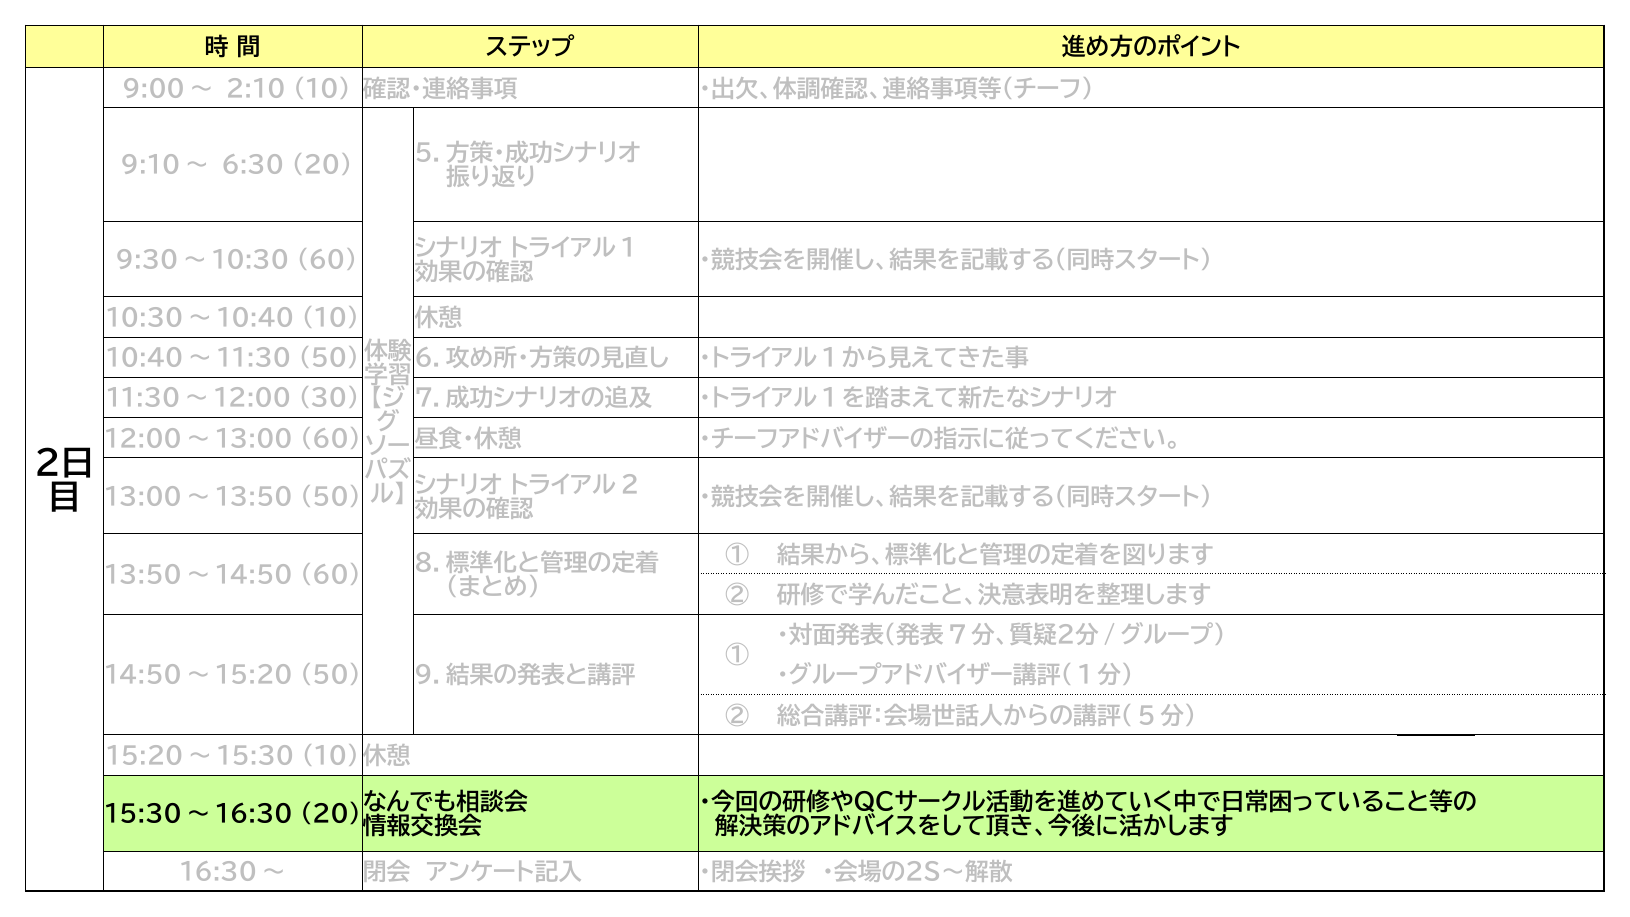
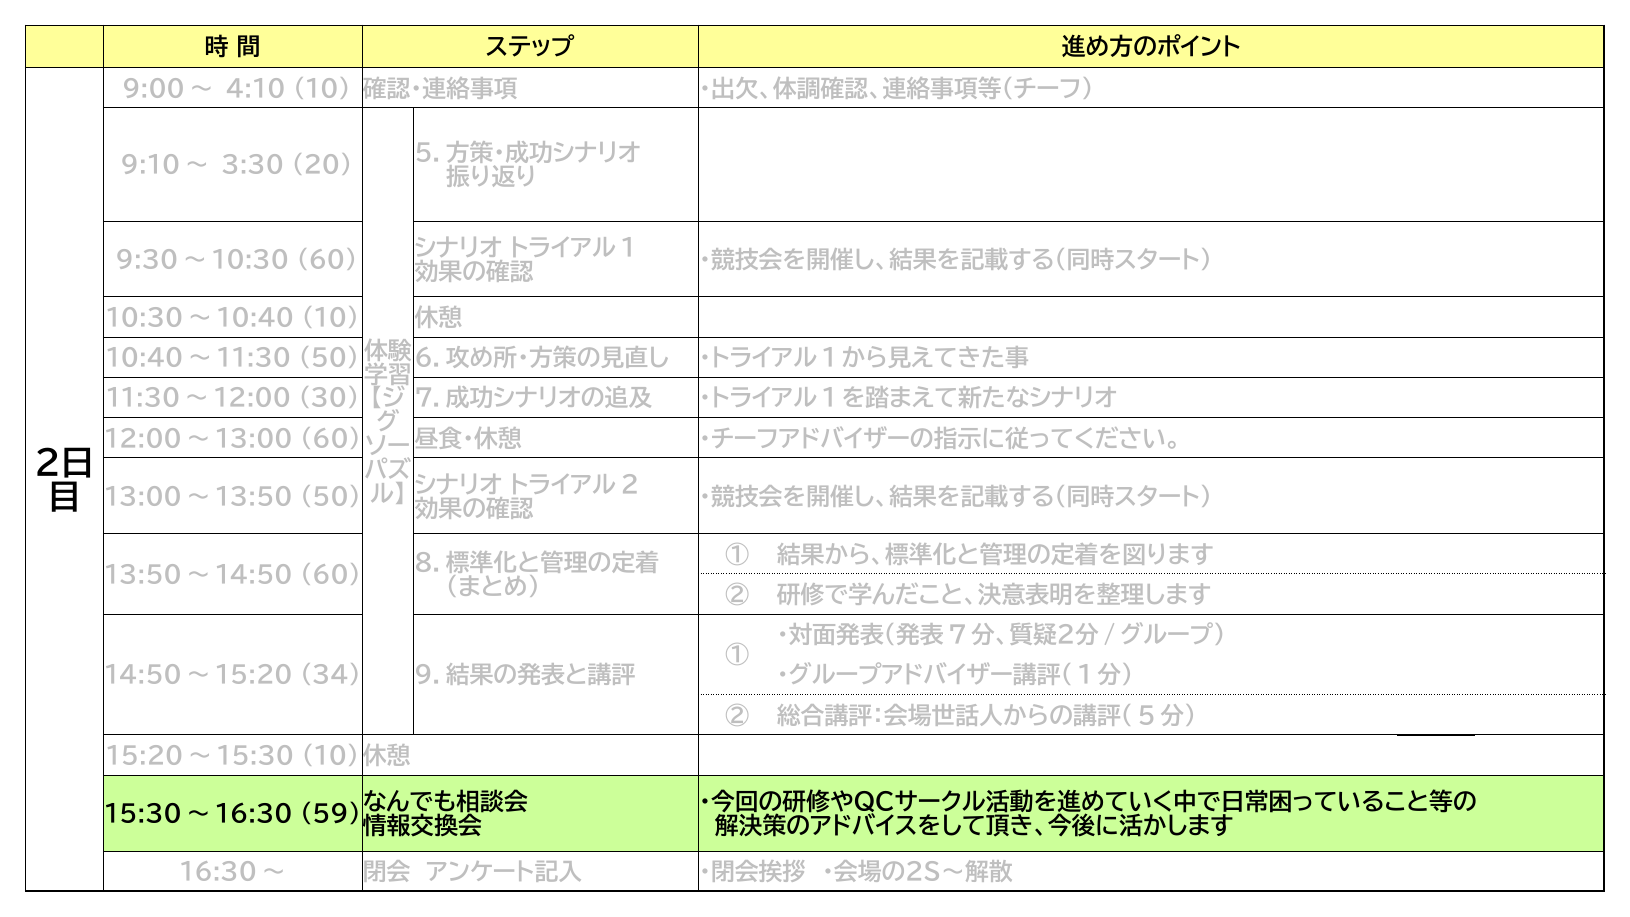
2:10: 2:10 -> 4:10
6:30: 6:30 -> 3:30
14:50～15:20 50: 50 -> 34
15:30～16:30 20: 20 -> 59
